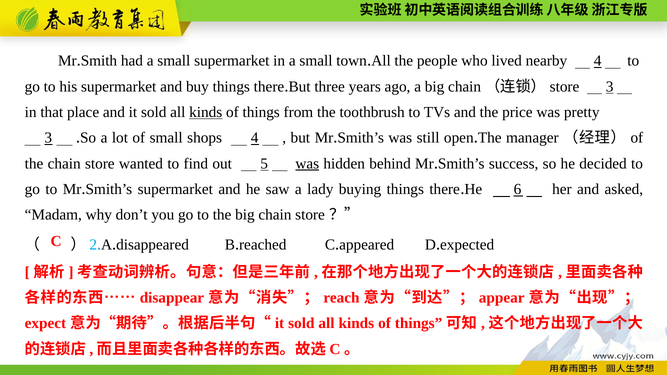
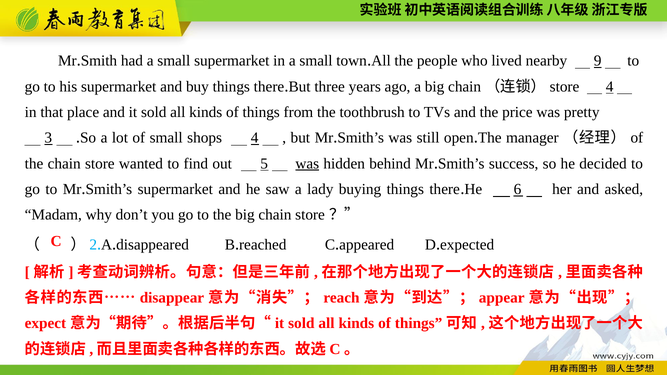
nearby 4: 4 -> 9
3 at (610, 87): 3 -> 4
kinds at (206, 112) underline: present -> none
